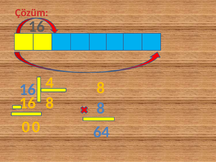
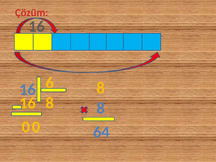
4: 4 -> 6
